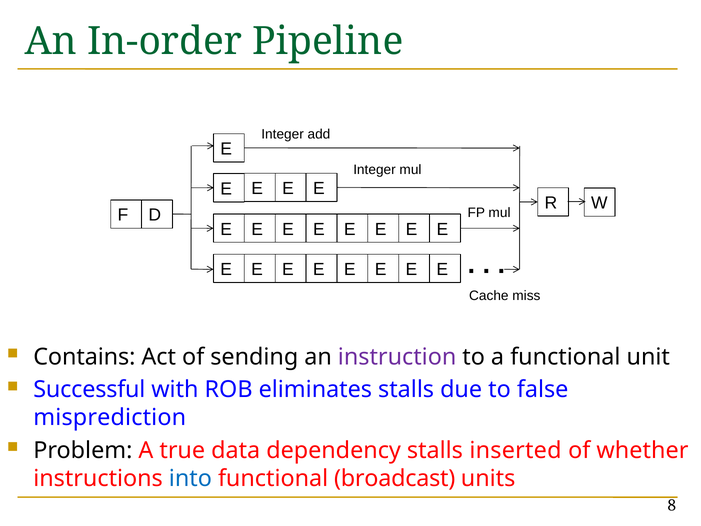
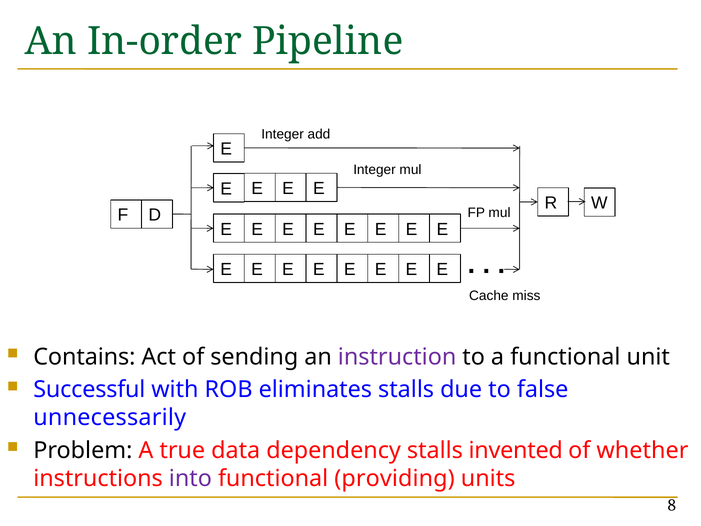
misprediction: misprediction -> unnecessarily
inserted: inserted -> invented
into colour: blue -> purple
broadcast: broadcast -> providing
